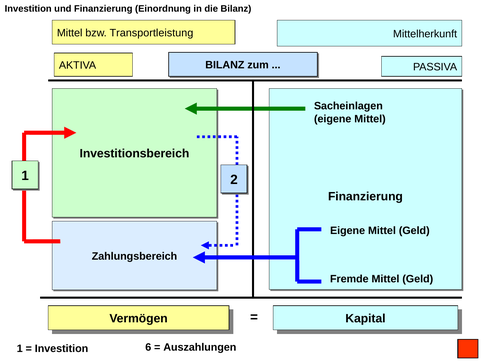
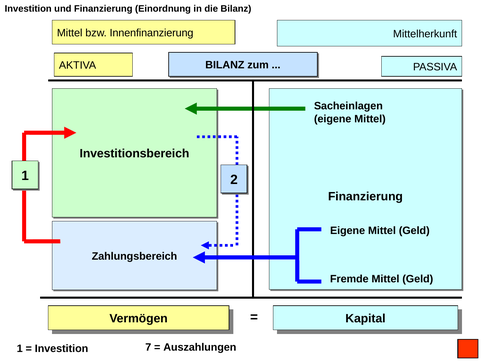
Transportleistung: Transportleistung -> Innenfinanzierung
6: 6 -> 7
